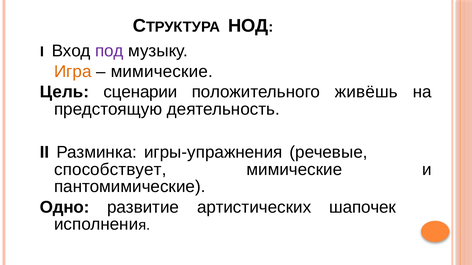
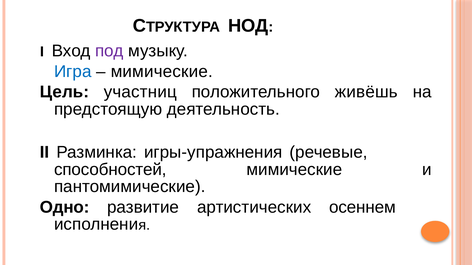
Игра colour: orange -> blue
сценарии: сценарии -> участниц
способствует: способствует -> способностей
шапочек: шапочек -> осеннем
